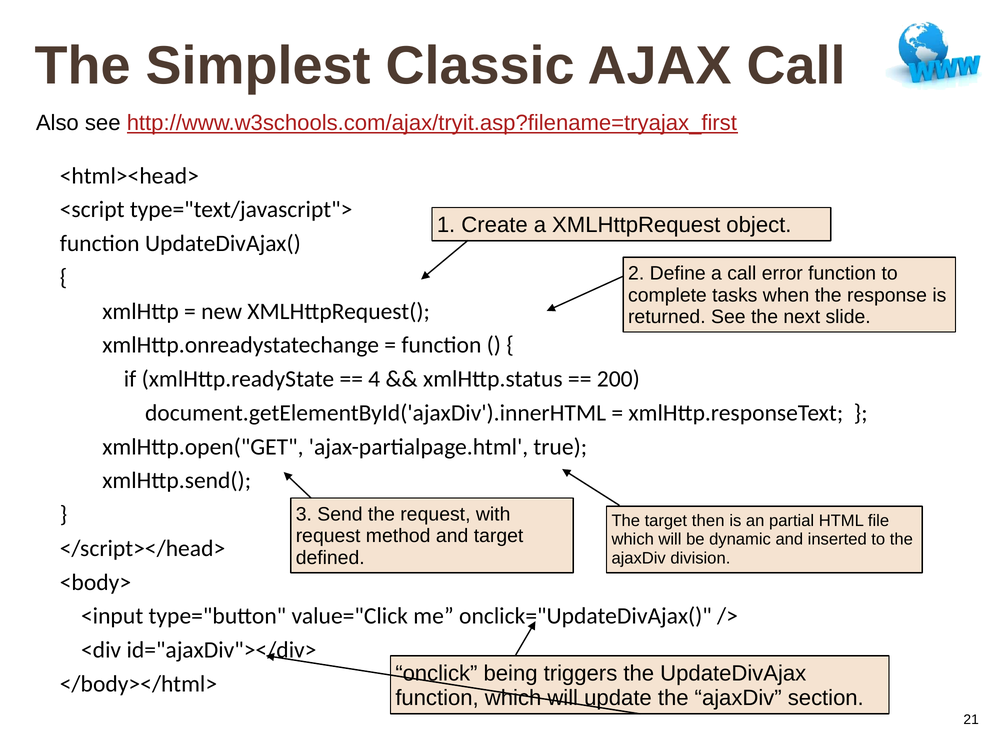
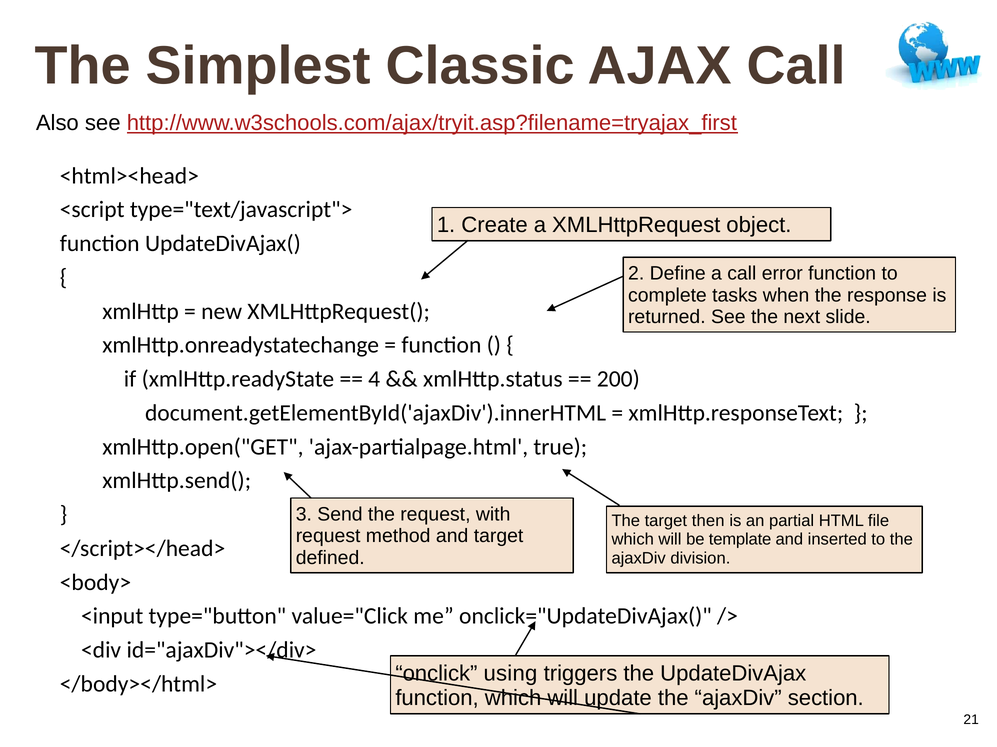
dynamic: dynamic -> template
being: being -> using
